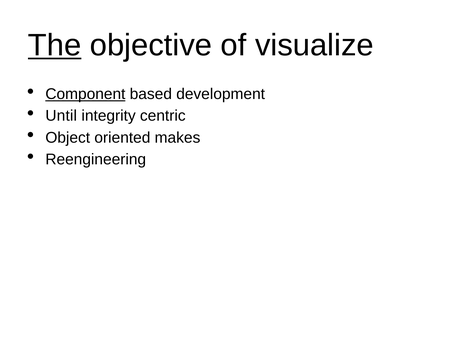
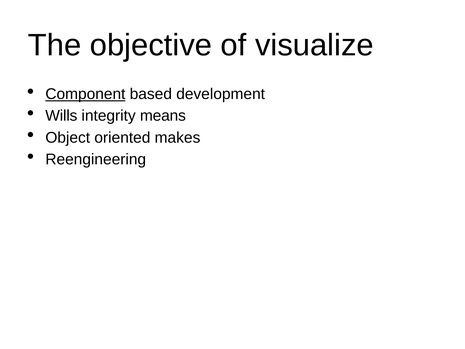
The underline: present -> none
Until: Until -> Wills
centric: centric -> means
